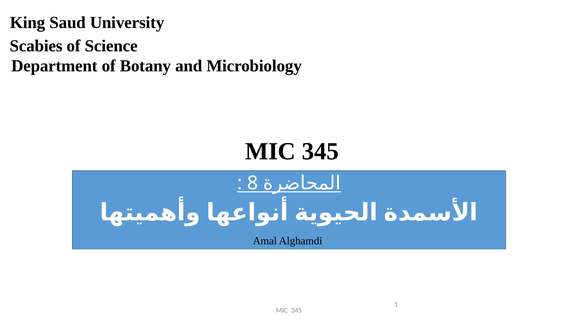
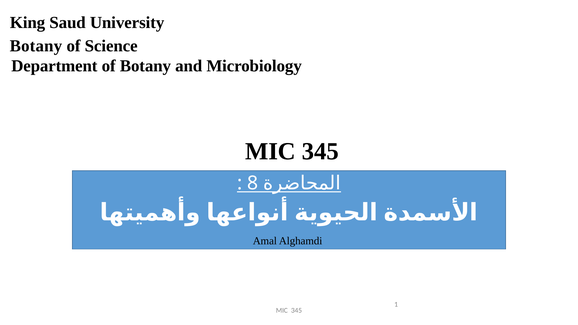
Scabies at (36, 46): Scabies -> Botany
